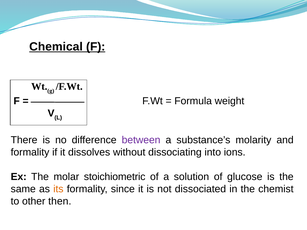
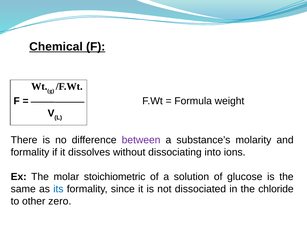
its colour: orange -> blue
chemist: chemist -> chloride
then: then -> zero
